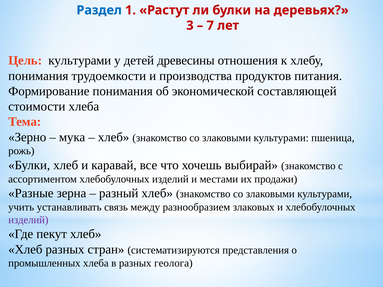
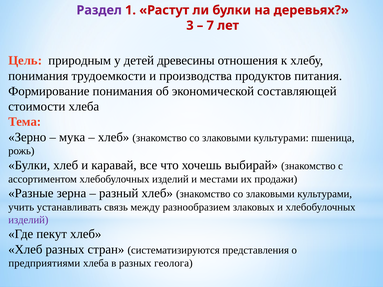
Раздел colour: blue -> purple
Цель культурами: культурами -> природным
промышленных: промышленных -> предприятиями
